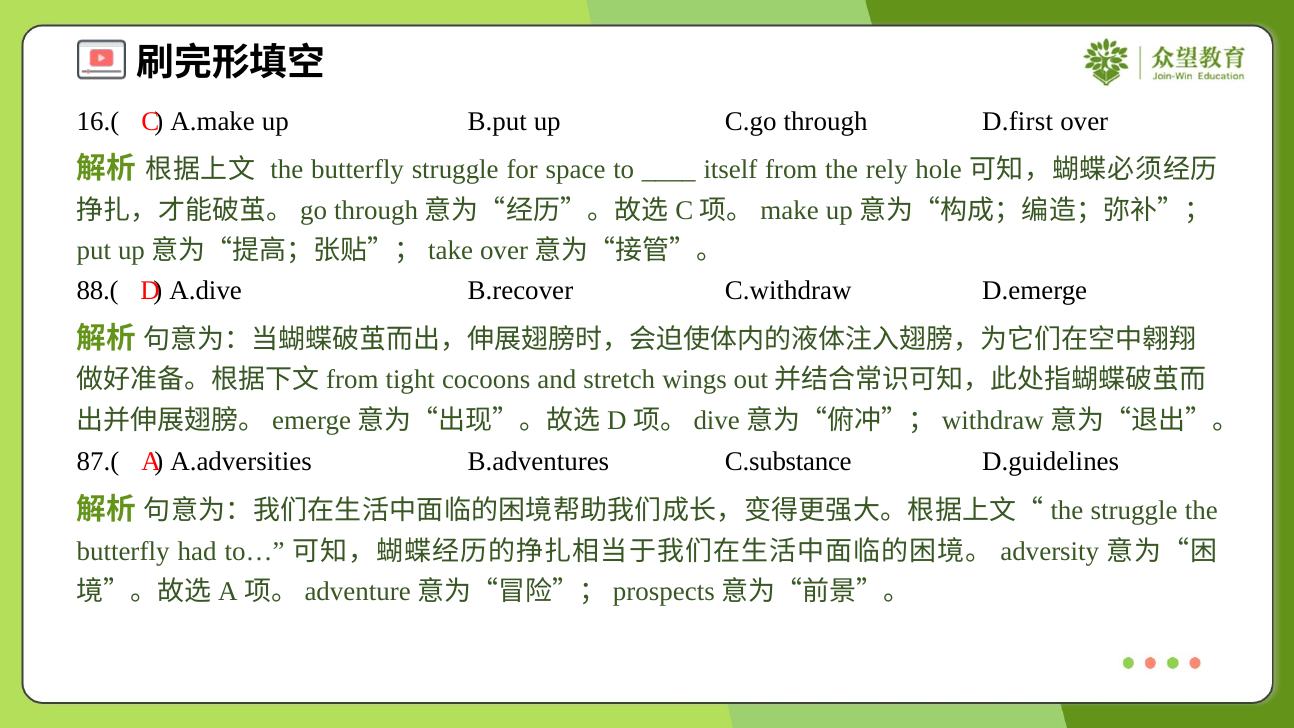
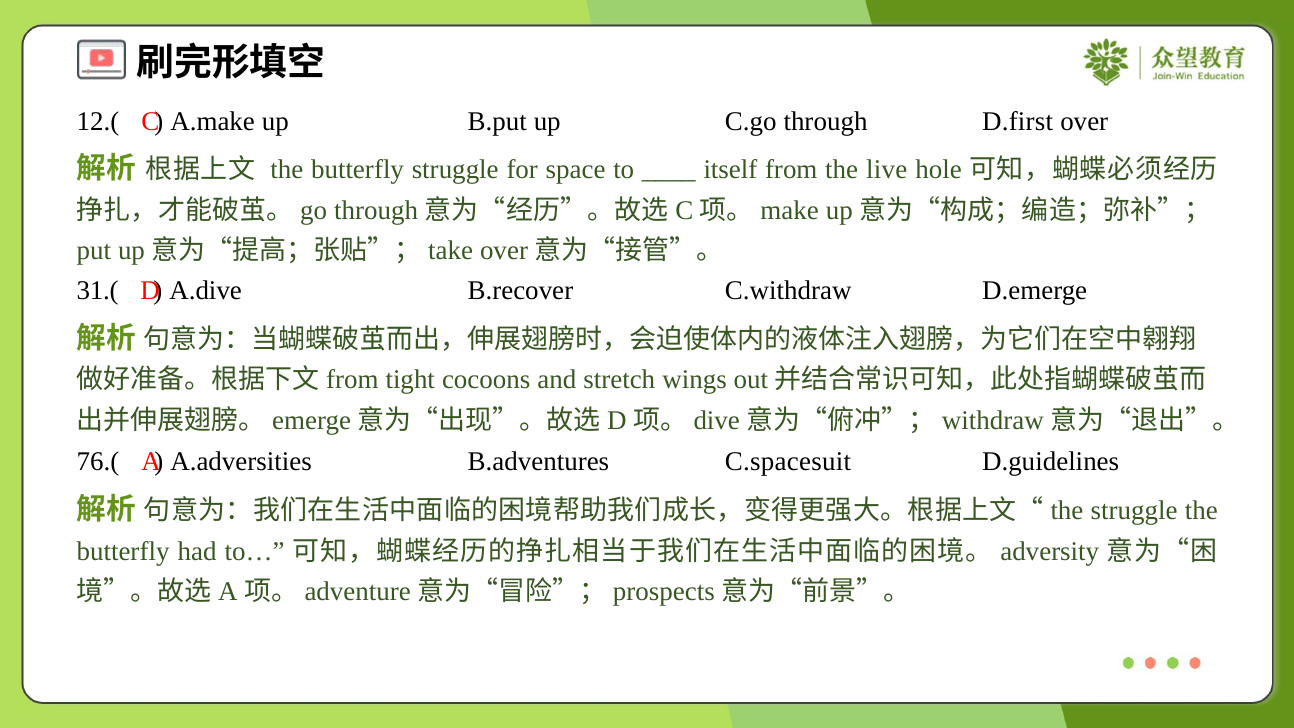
16.(: 16.( -> 12.(
rely: rely -> live
88.(: 88.( -> 31.(
87.(: 87.( -> 76.(
C.substance: C.substance -> C.spacesuit
